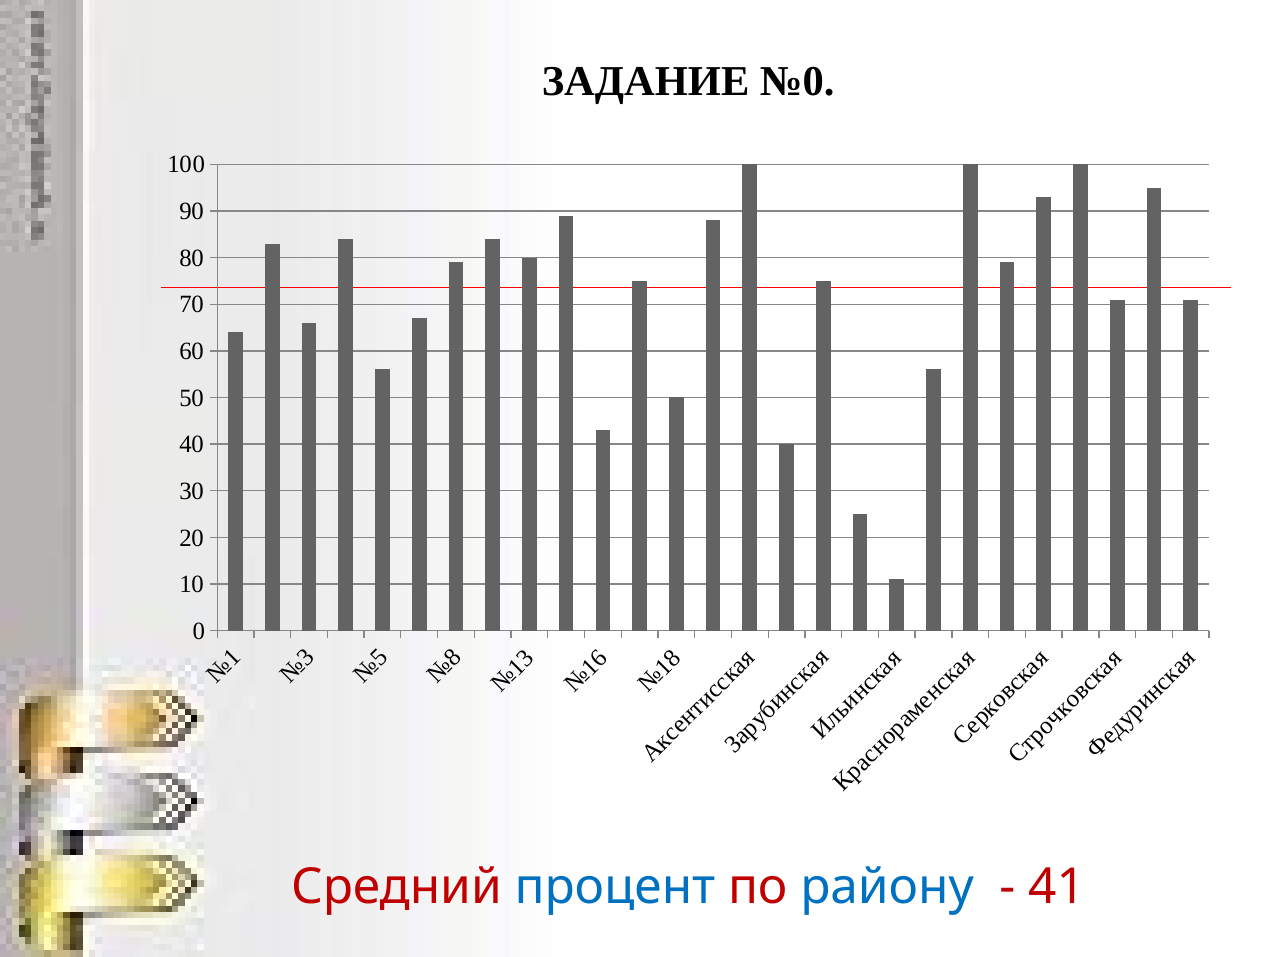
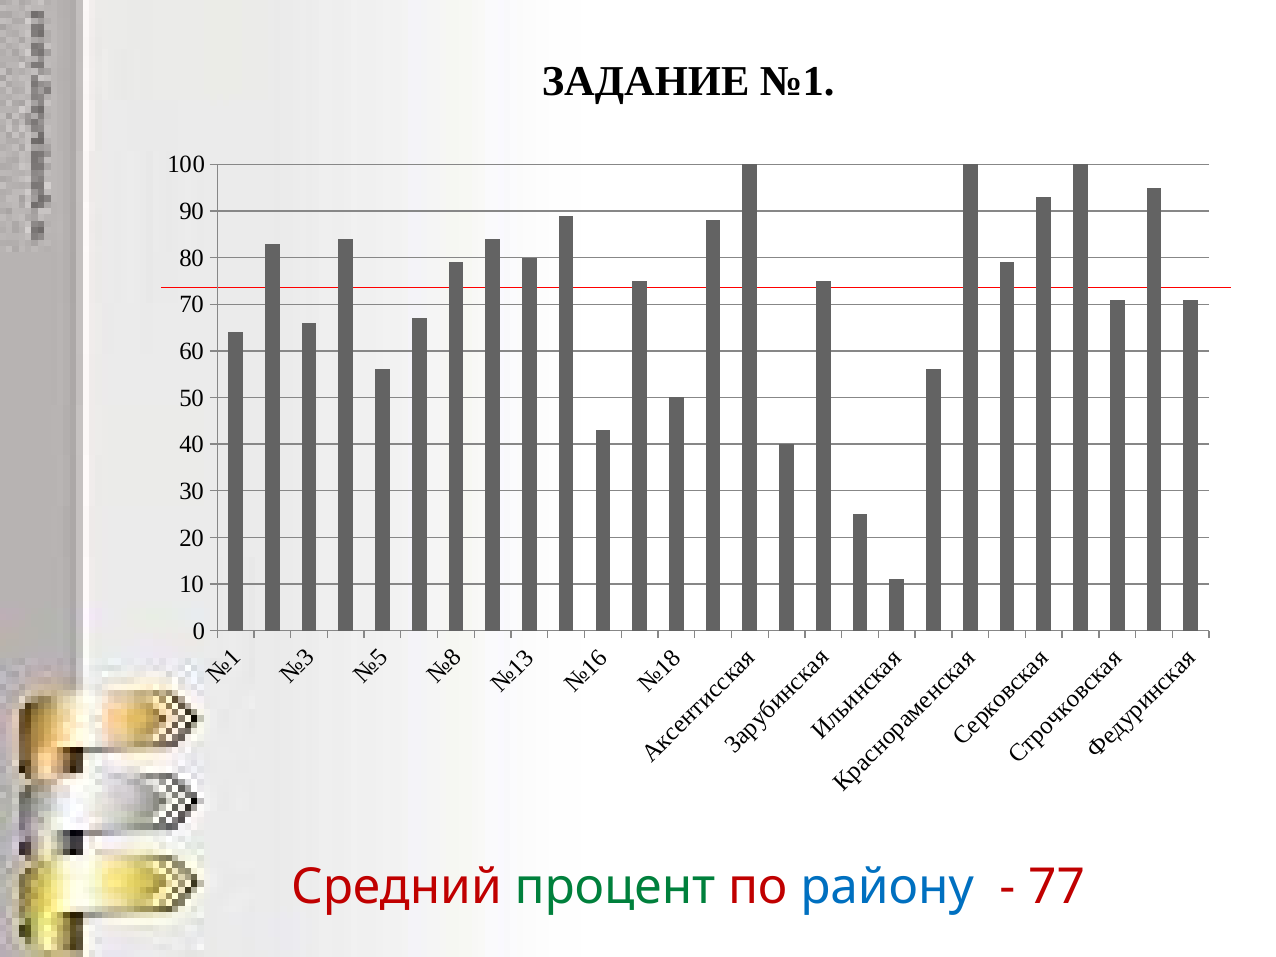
№0: №0 -> №1
процент colour: blue -> green
41: 41 -> 77
